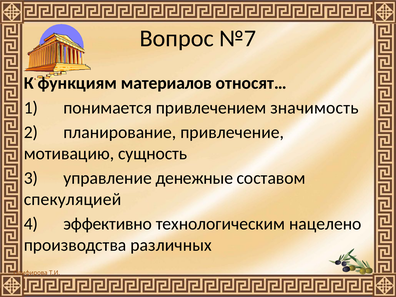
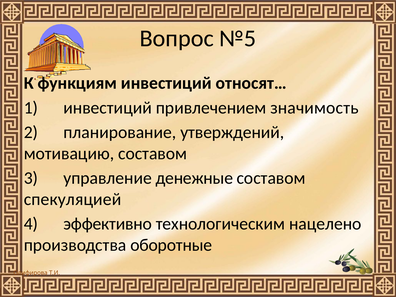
№7: №7 -> №5
функциям материалов: материалов -> инвестиций
1 понимается: понимается -> инвестиций
привлечение: привлечение -> утверждений
мотивацию сущность: сущность -> составом
различных: различных -> оборотные
